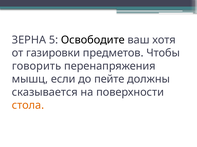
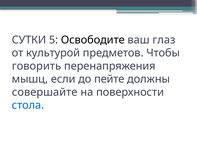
ЗЕРНА: ЗЕРНА -> СУТКИ
хотя: хотя -> глаз
газировки: газировки -> культурой
сказывается: сказывается -> совершайте
стола colour: orange -> blue
